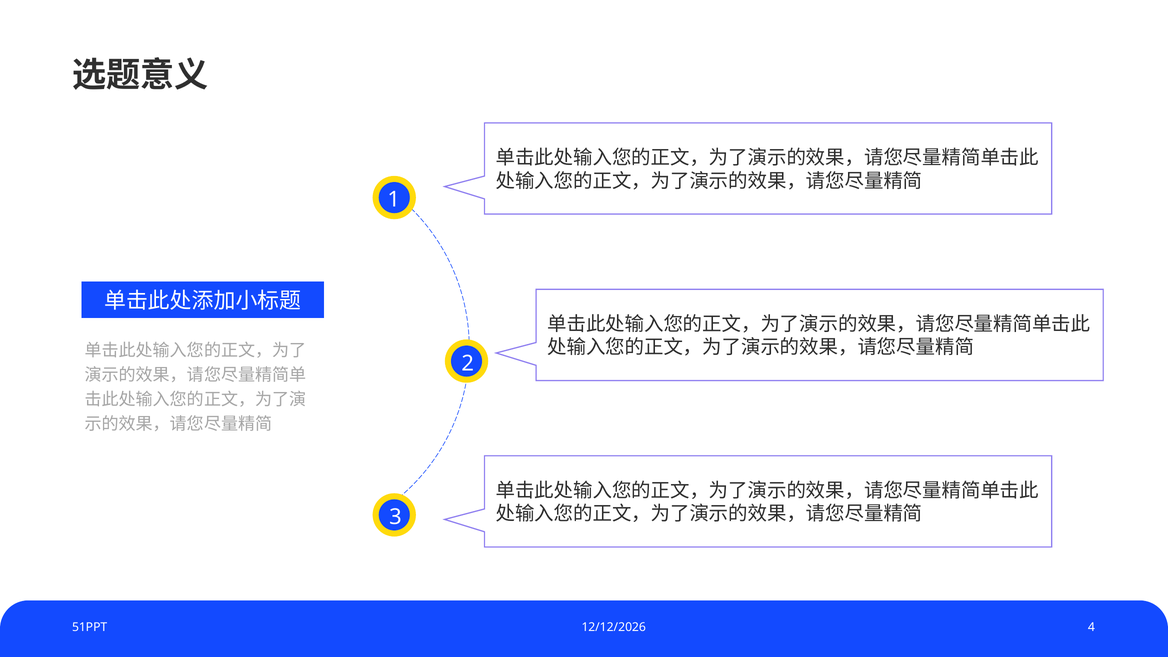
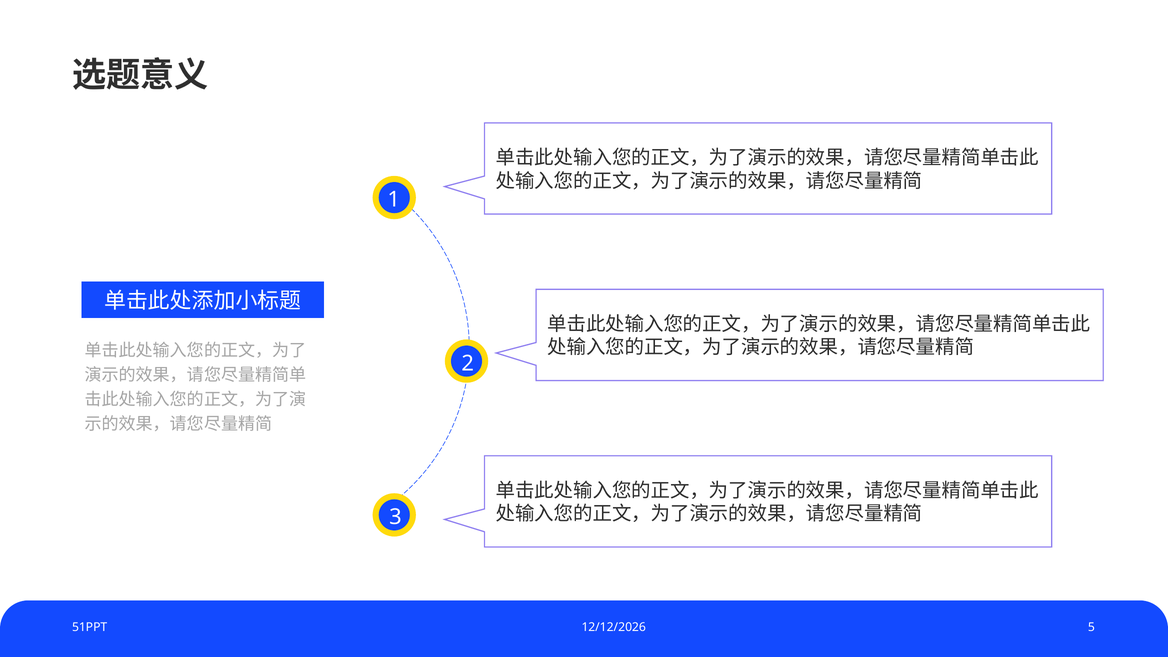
4: 4 -> 5
